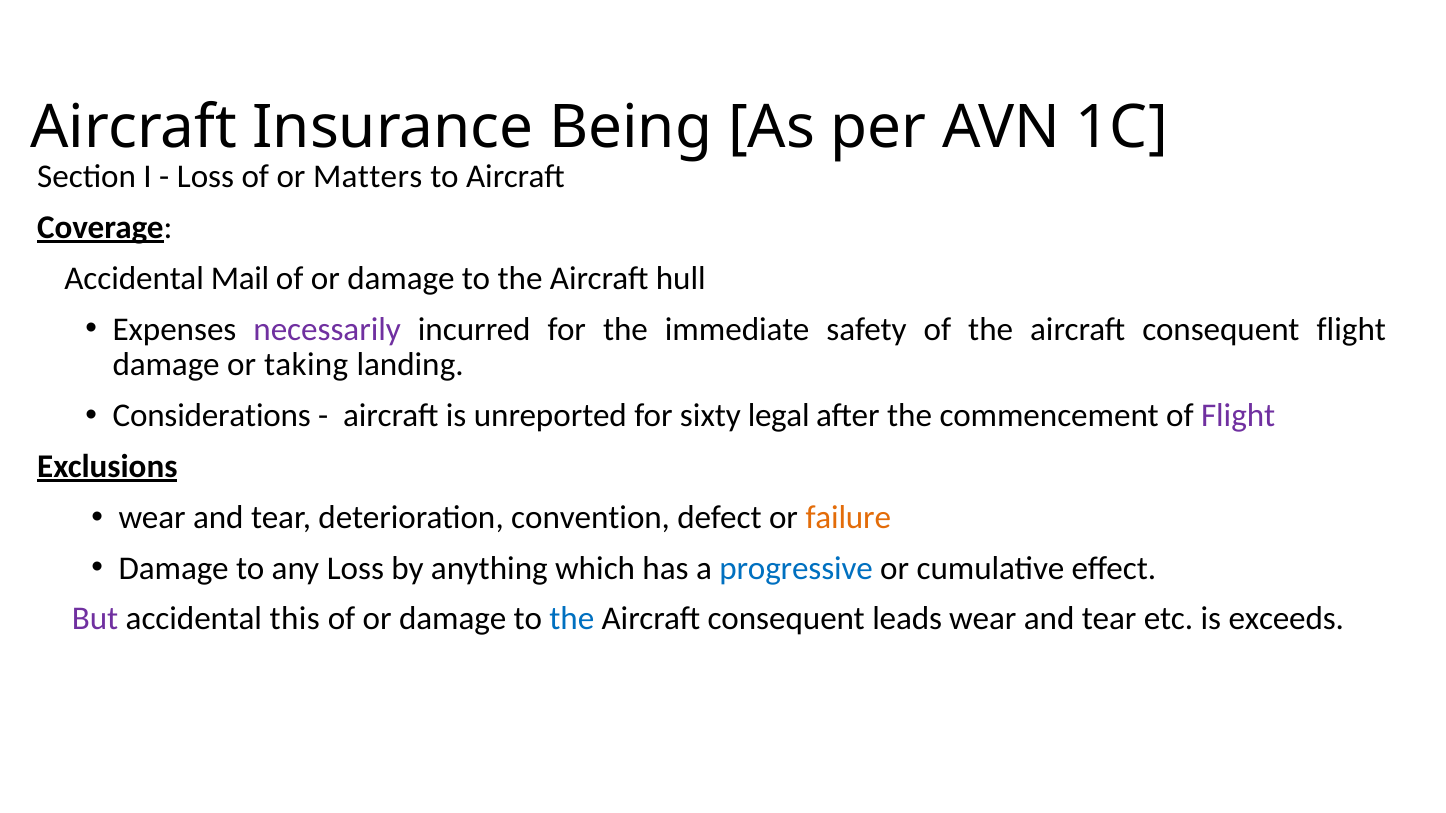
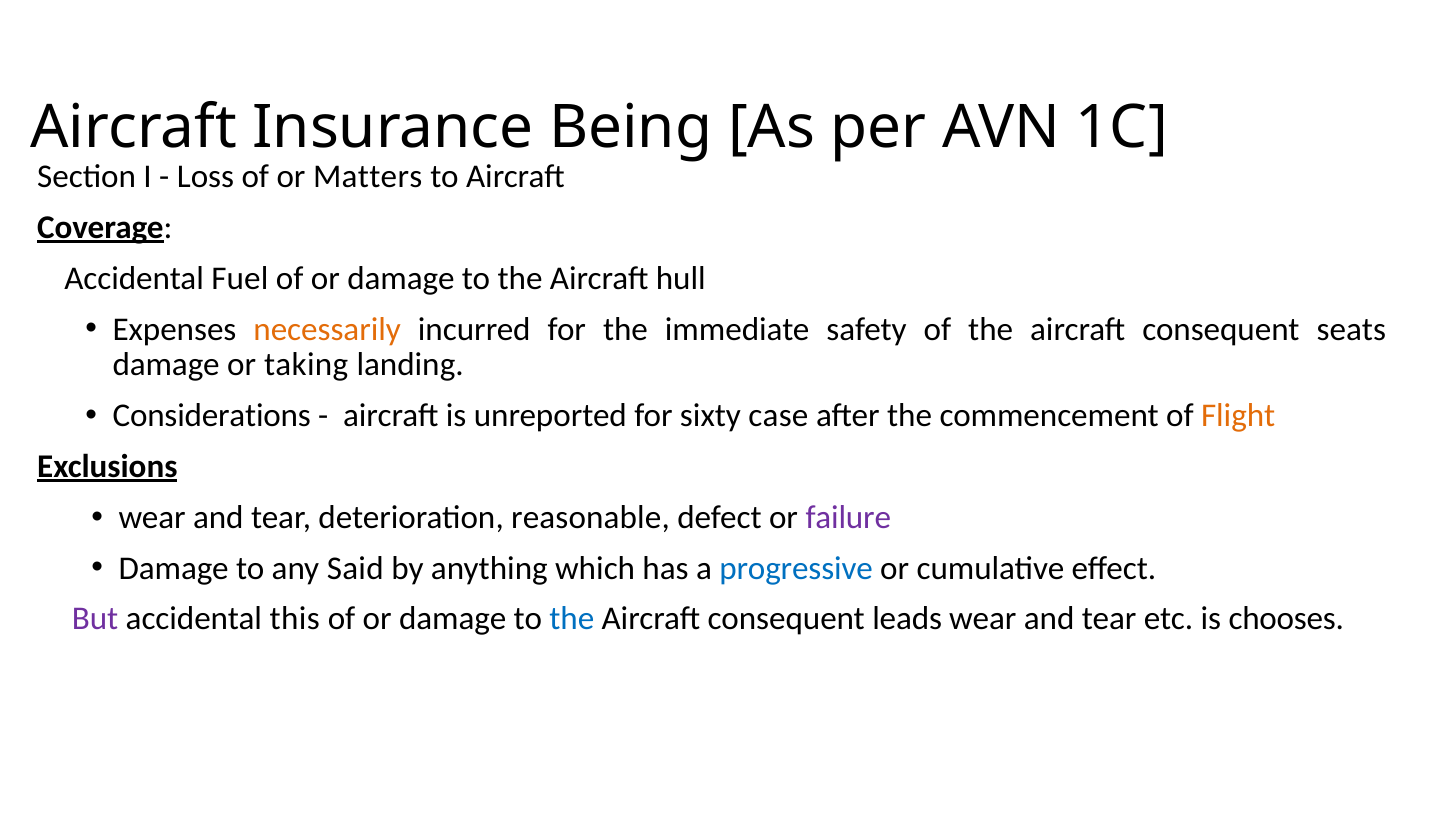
Mail: Mail -> Fuel
necessarily colour: purple -> orange
consequent flight: flight -> seats
legal: legal -> case
Flight at (1238, 416) colour: purple -> orange
convention: convention -> reasonable
failure colour: orange -> purple
any Loss: Loss -> Said
exceeds: exceeds -> chooses
